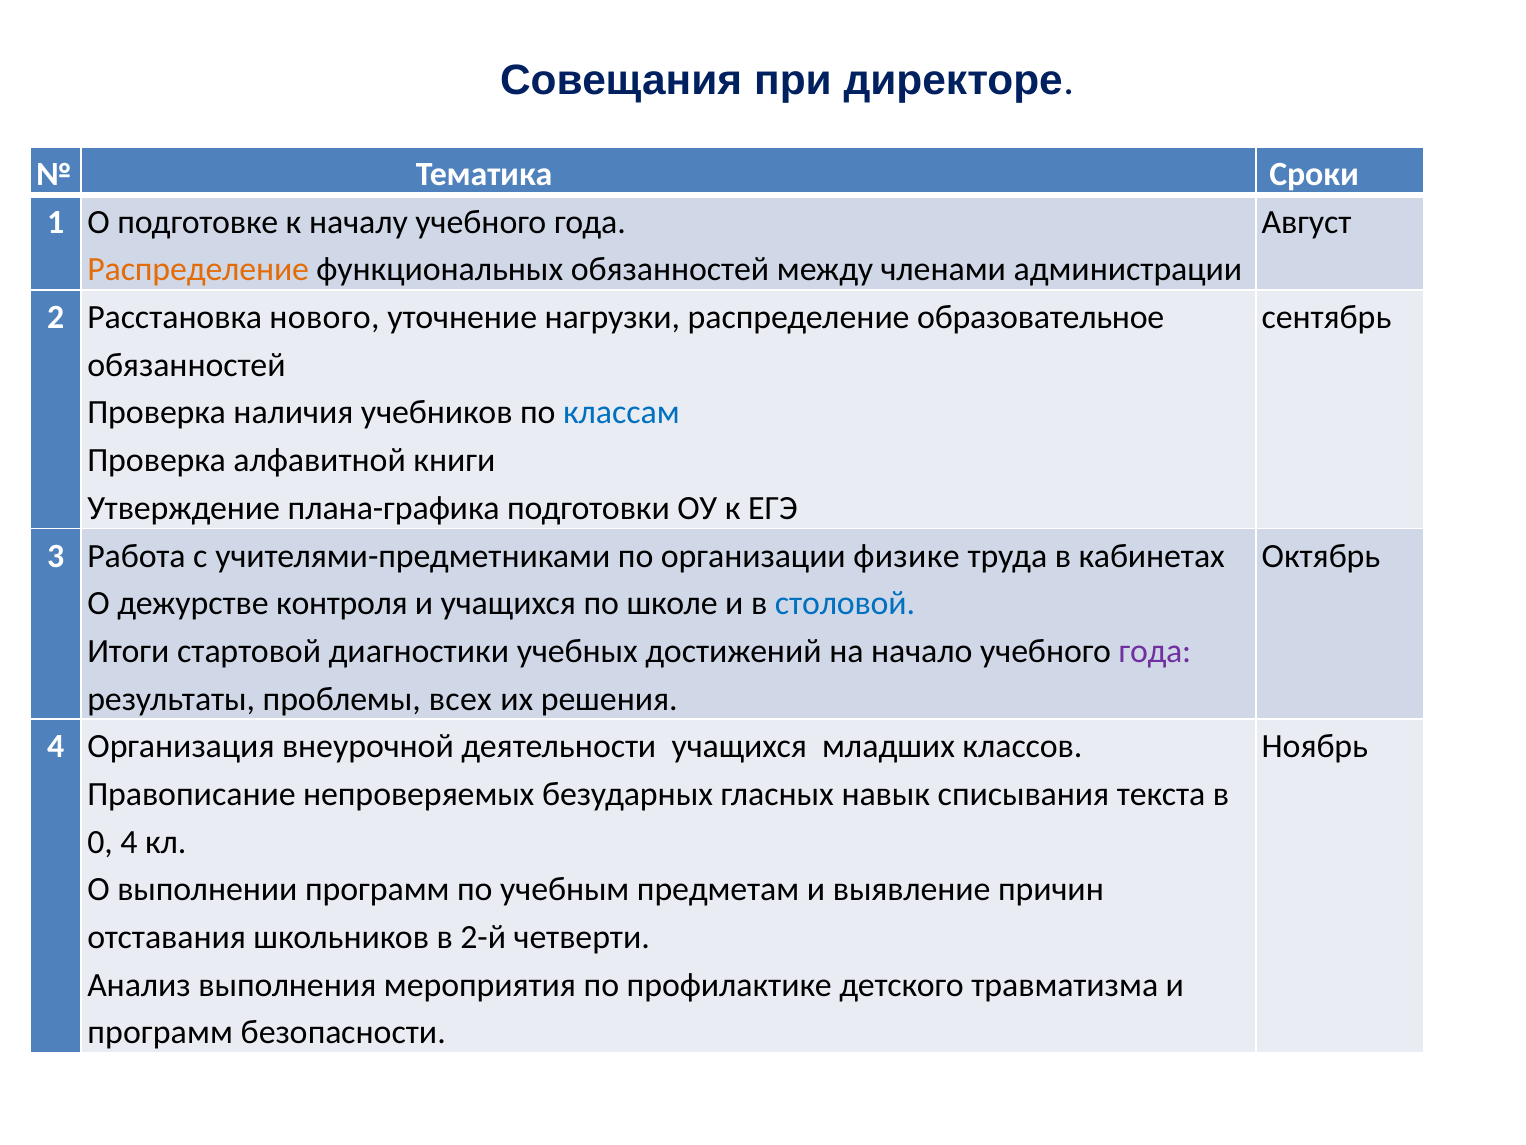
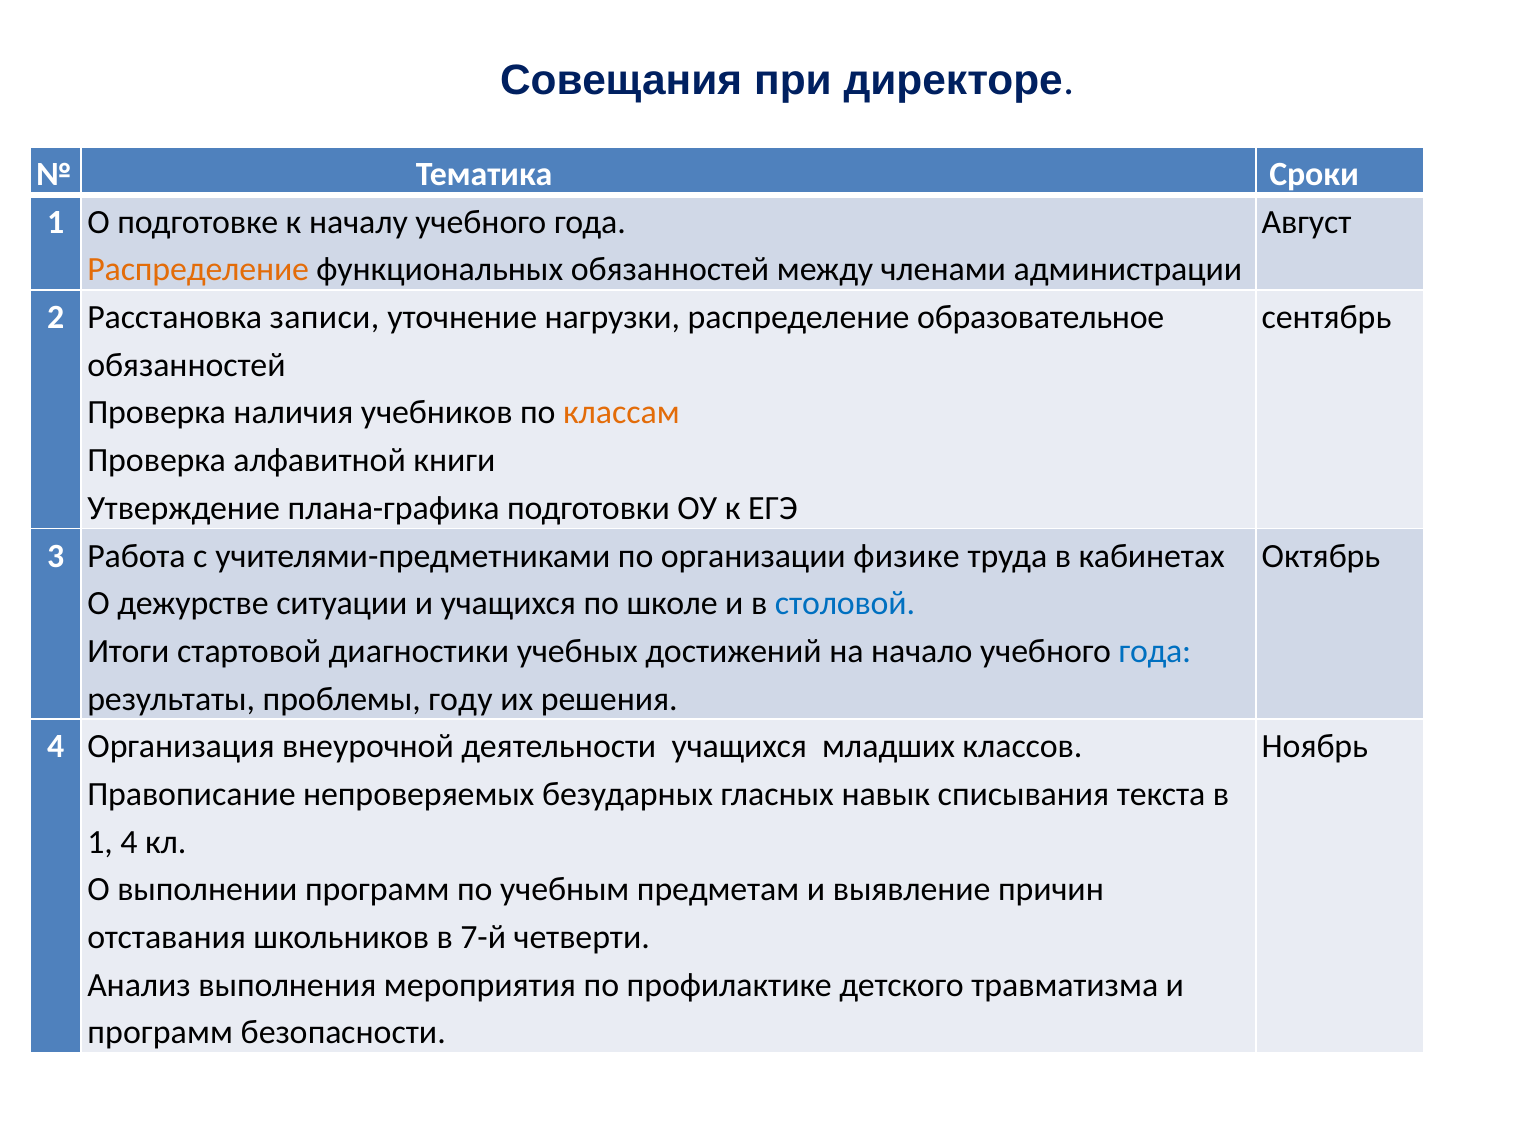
нового: нового -> записи
классам colour: blue -> orange
контроля: контроля -> ситуации
года at (1155, 651) colour: purple -> blue
всех: всех -> году
0 at (100, 842): 0 -> 1
2-й: 2-й -> 7-й
